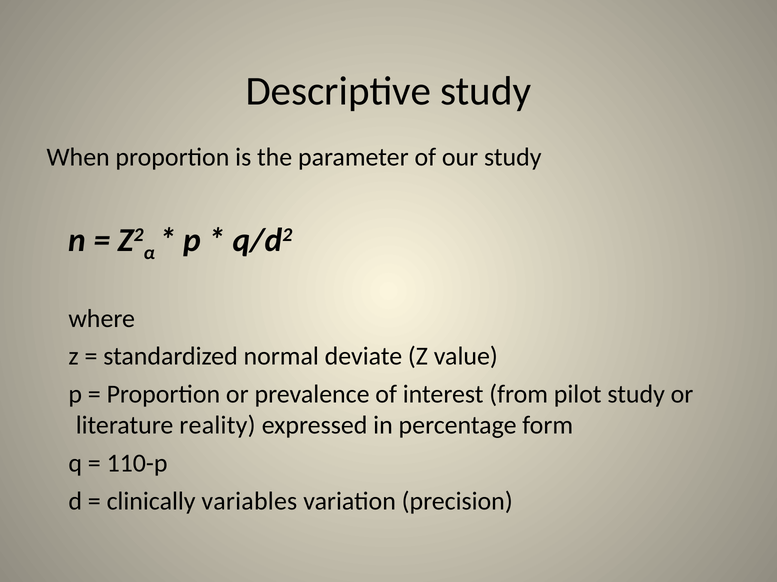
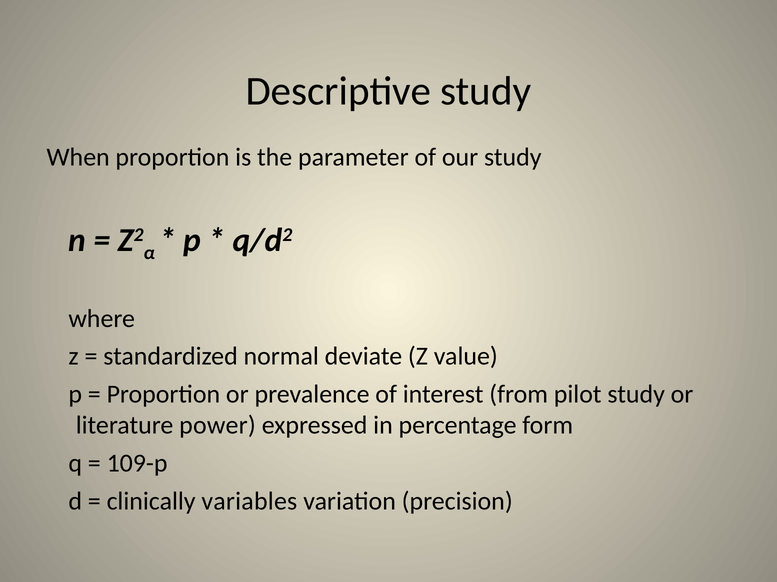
reality: reality -> power
110-p: 110-p -> 109-p
